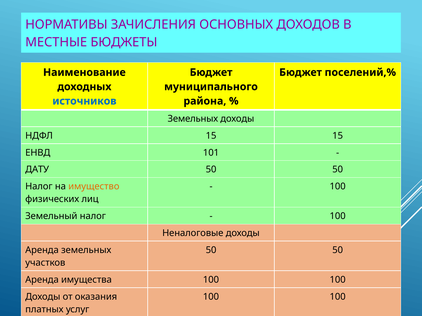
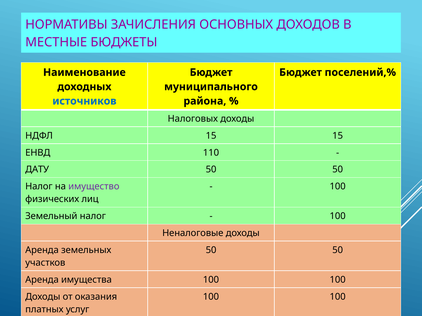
Земельных at (193, 119): Земельных -> Налоговых
101: 101 -> 110
имущество colour: orange -> purple
